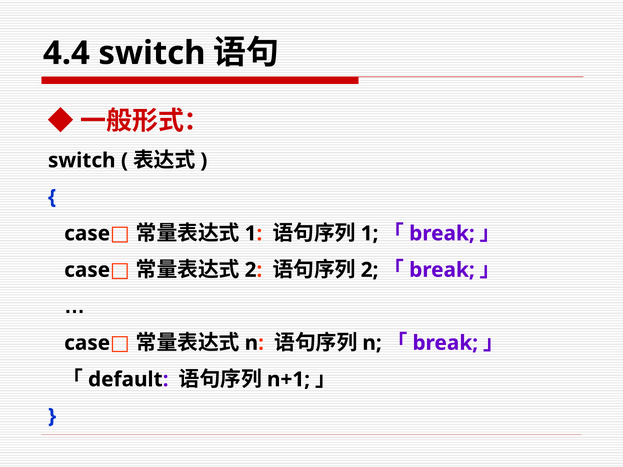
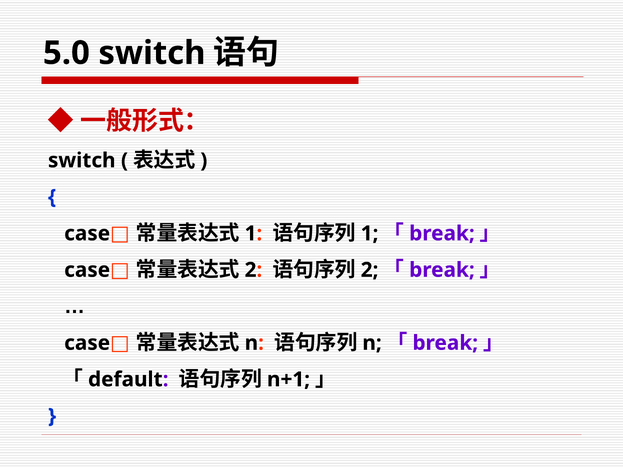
4.4: 4.4 -> 5.0
